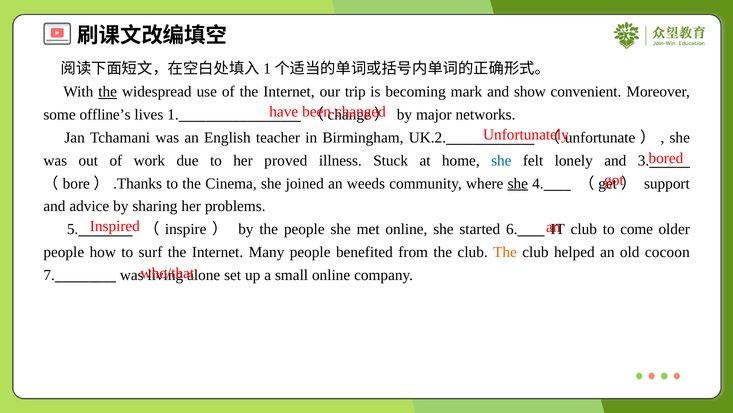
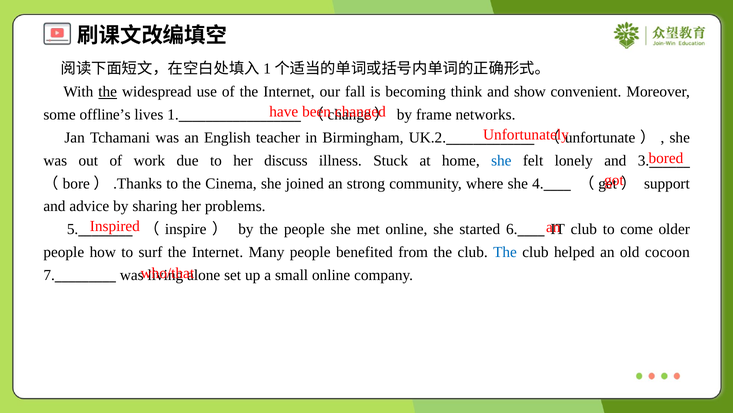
trip: trip -> fall
mark: mark -> think
major: major -> frame
proved: proved -> discuss
weeds: weeds -> strong
she at (518, 183) underline: present -> none
The at (505, 252) colour: orange -> blue
